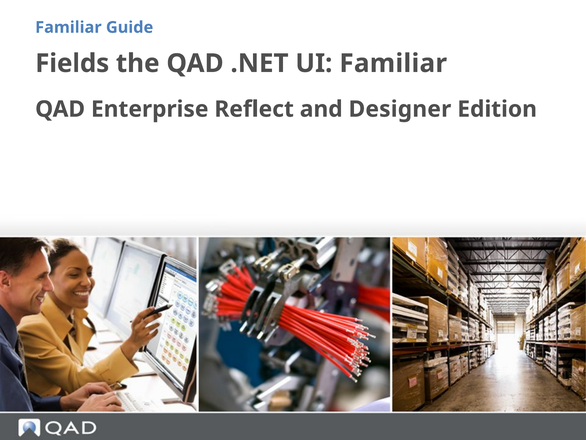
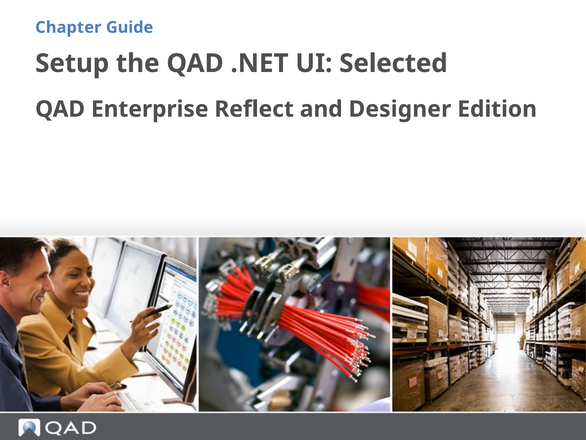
Familiar at (68, 27): Familiar -> Chapter
Fields: Fields -> Setup
UI Familiar: Familiar -> Selected
